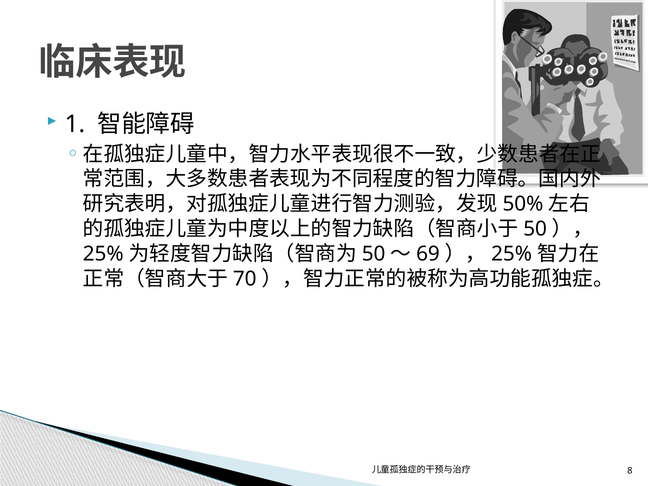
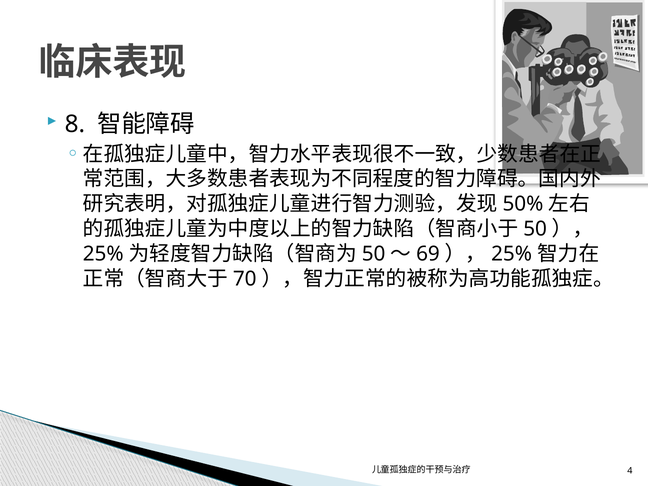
1: 1 -> 8
8: 8 -> 4
